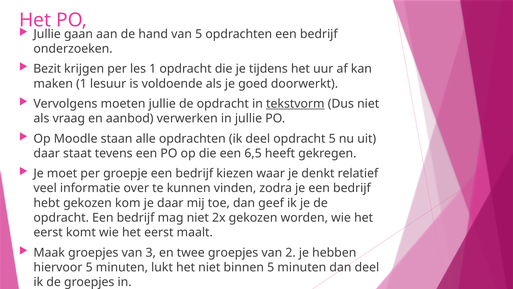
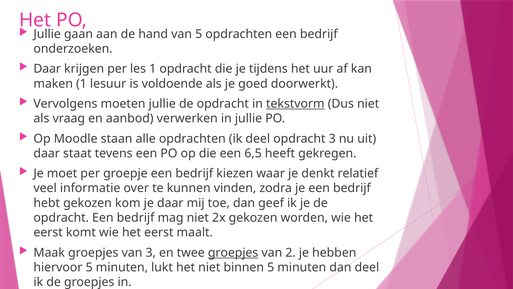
Bezit at (47, 69): Bezit -> Daar
opdracht 5: 5 -> 3
groepjes at (233, 252) underline: none -> present
